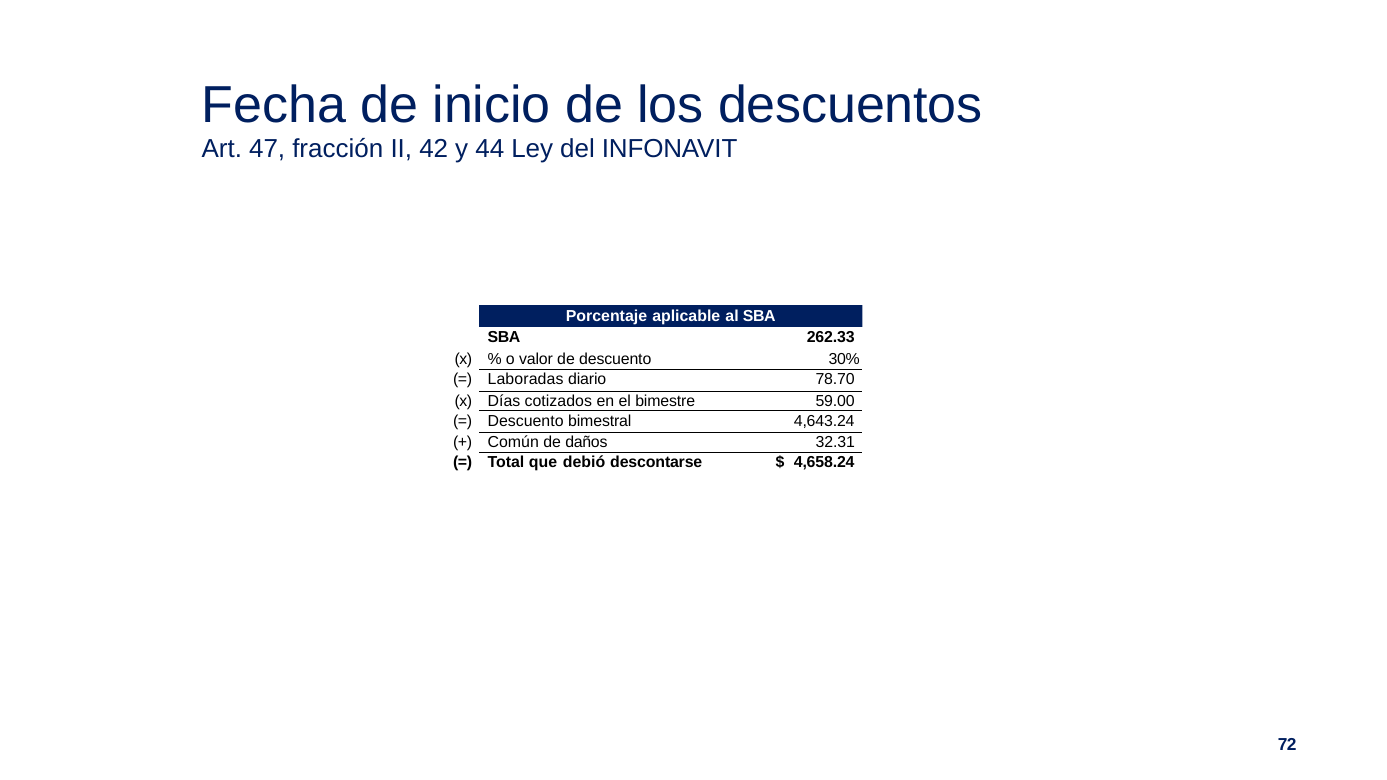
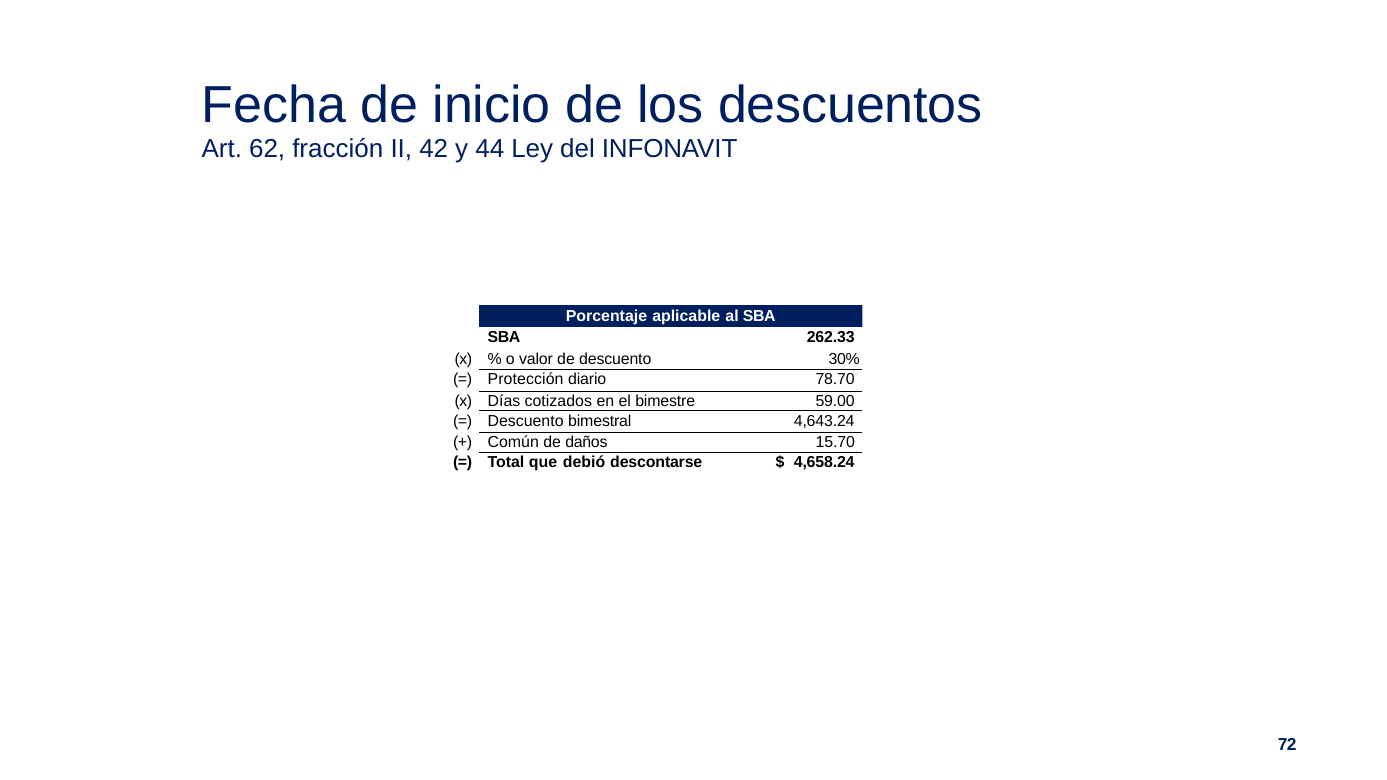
47: 47 -> 62
Laboradas: Laboradas -> Protección
32.31: 32.31 -> 15.70
